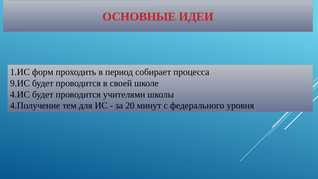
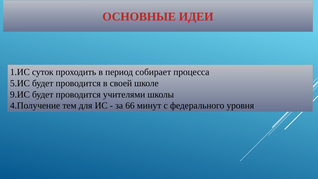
форм: форм -> суток
9.ИС: 9.ИС -> 5.ИС
4.ИС: 4.ИС -> 9.ИС
20: 20 -> 66
